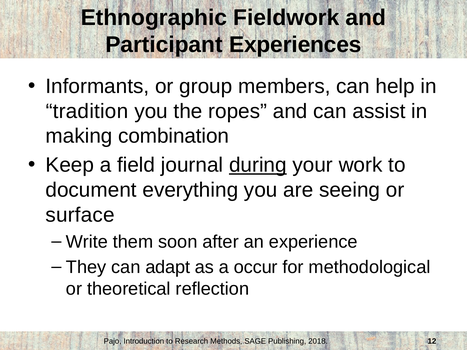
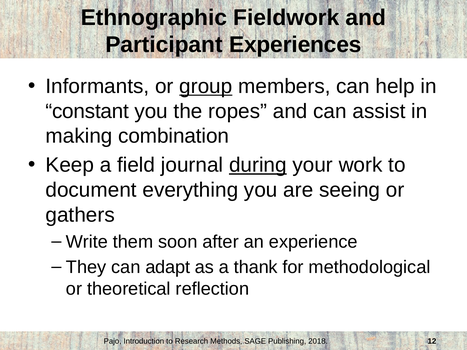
group underline: none -> present
tradition: tradition -> constant
surface: surface -> gathers
occur: occur -> thank
